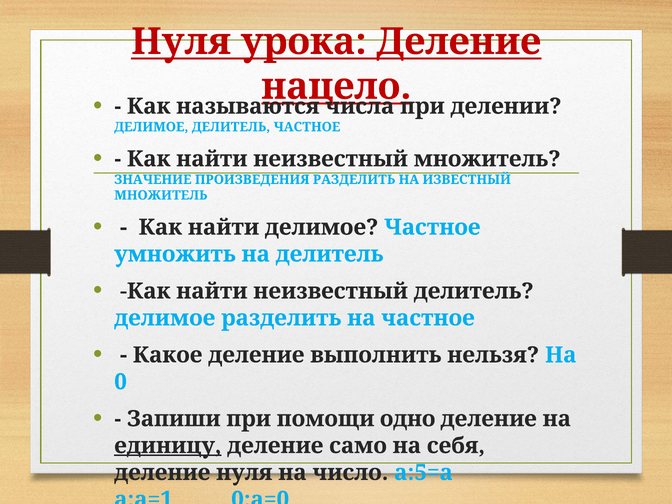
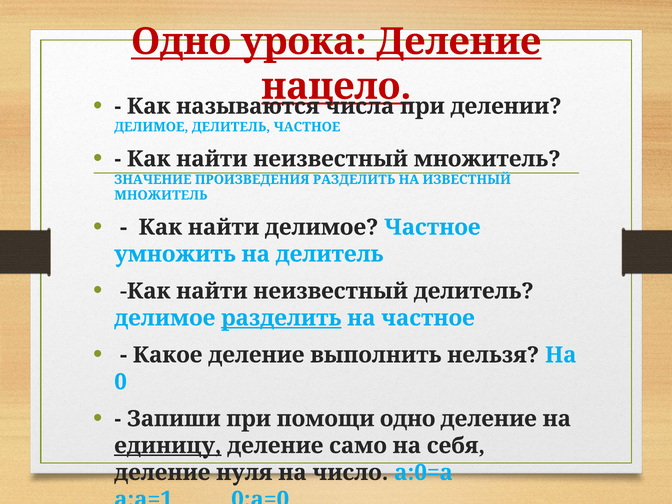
Нуля at (181, 42): Нуля -> Одно
разделить at (281, 318) underline: none -> present
а:5=а: а:5=а -> а:0=а
